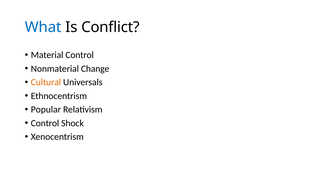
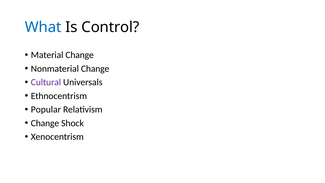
Conflict: Conflict -> Control
Material Control: Control -> Change
Cultural colour: orange -> purple
Control at (45, 123): Control -> Change
